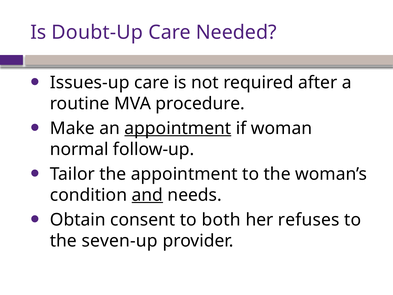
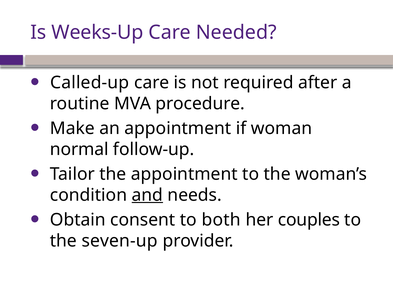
Doubt-Up: Doubt-Up -> Weeks-Up
Issues-up: Issues-up -> Called-up
appointment at (178, 128) underline: present -> none
refuses: refuses -> couples
